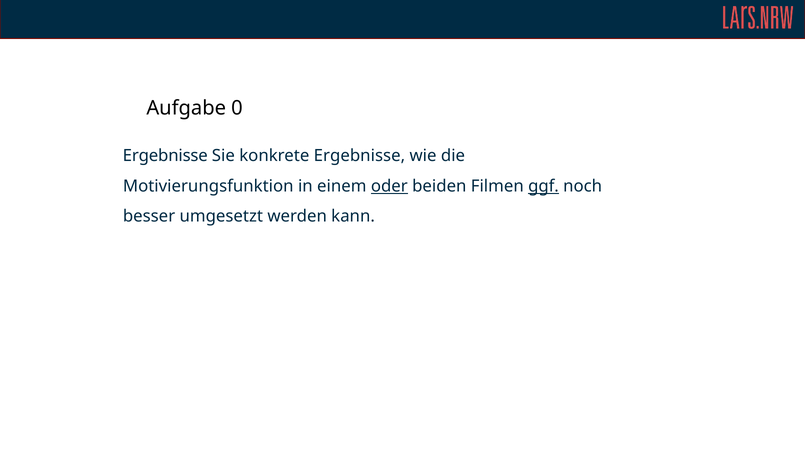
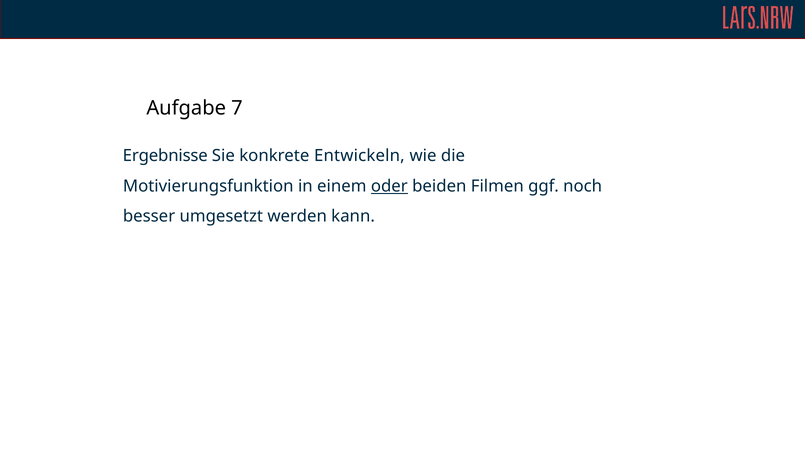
0: 0 -> 7
konkrete Ergebnisse: Ergebnisse -> Entwickeln
ggf underline: present -> none
